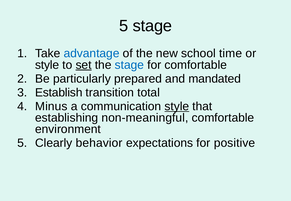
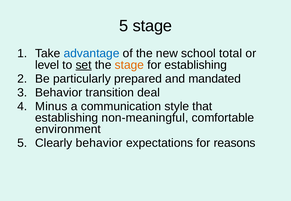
time: time -> total
style at (47, 65): style -> level
stage at (129, 65) colour: blue -> orange
for comfortable: comfortable -> establishing
Establish at (59, 93): Establish -> Behavior
total: total -> deal
style at (177, 107) underline: present -> none
positive: positive -> reasons
